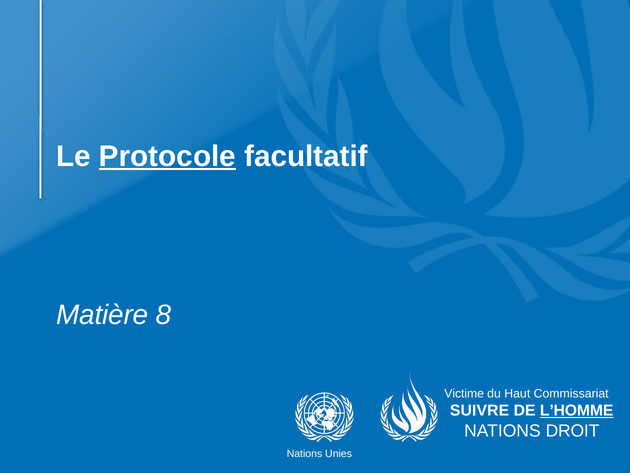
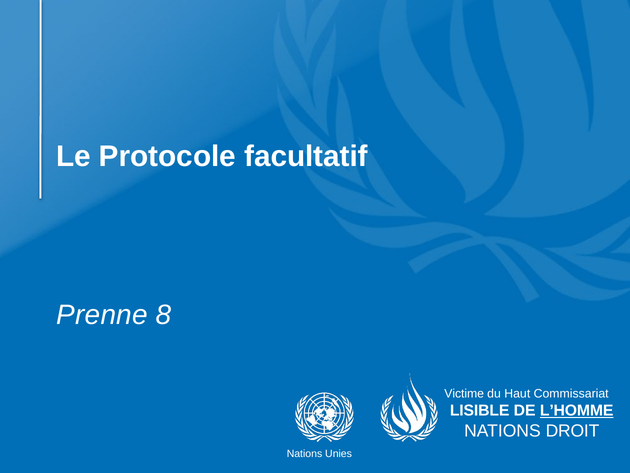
Protocole underline: present -> none
Matière: Matière -> Prenne
SUIVRE: SUIVRE -> LISIBLE
